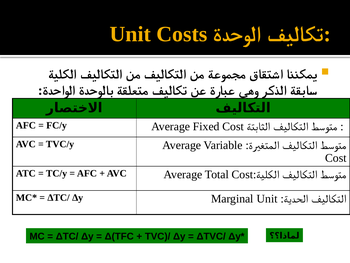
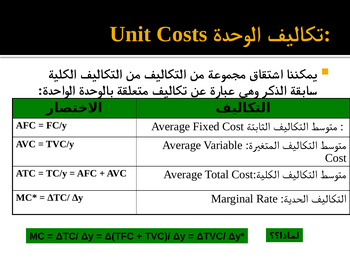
Marginal Unit: Unit -> Rate
